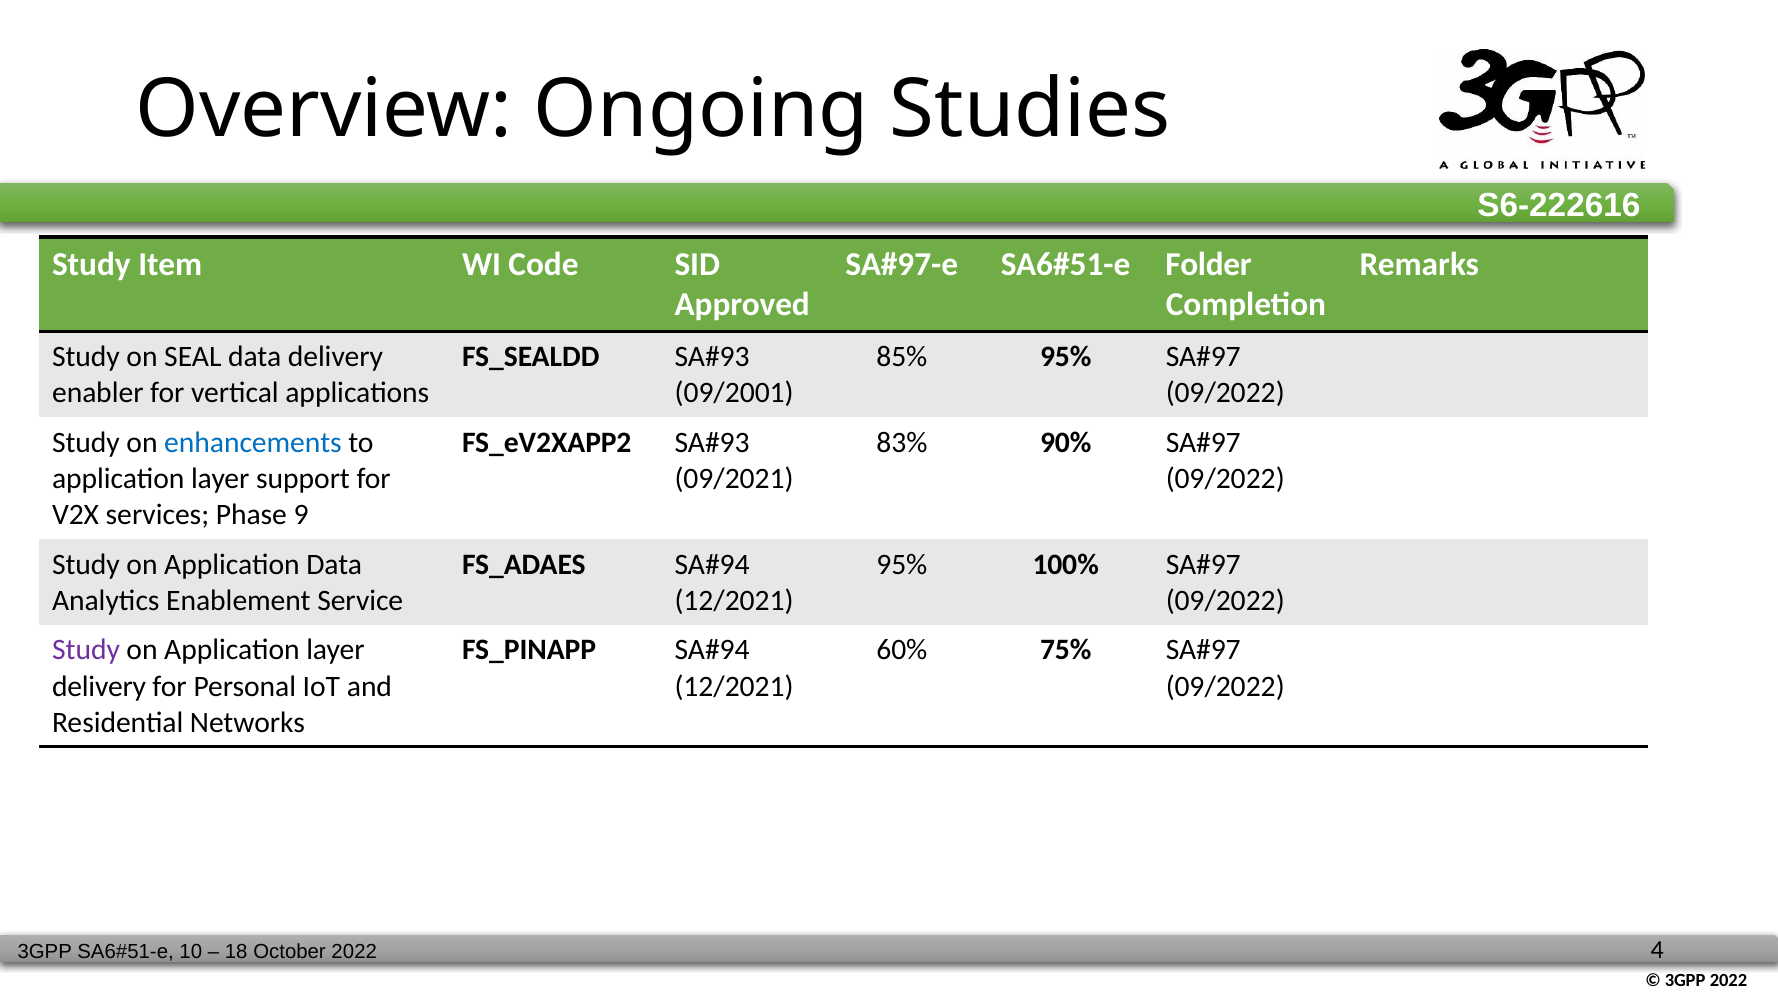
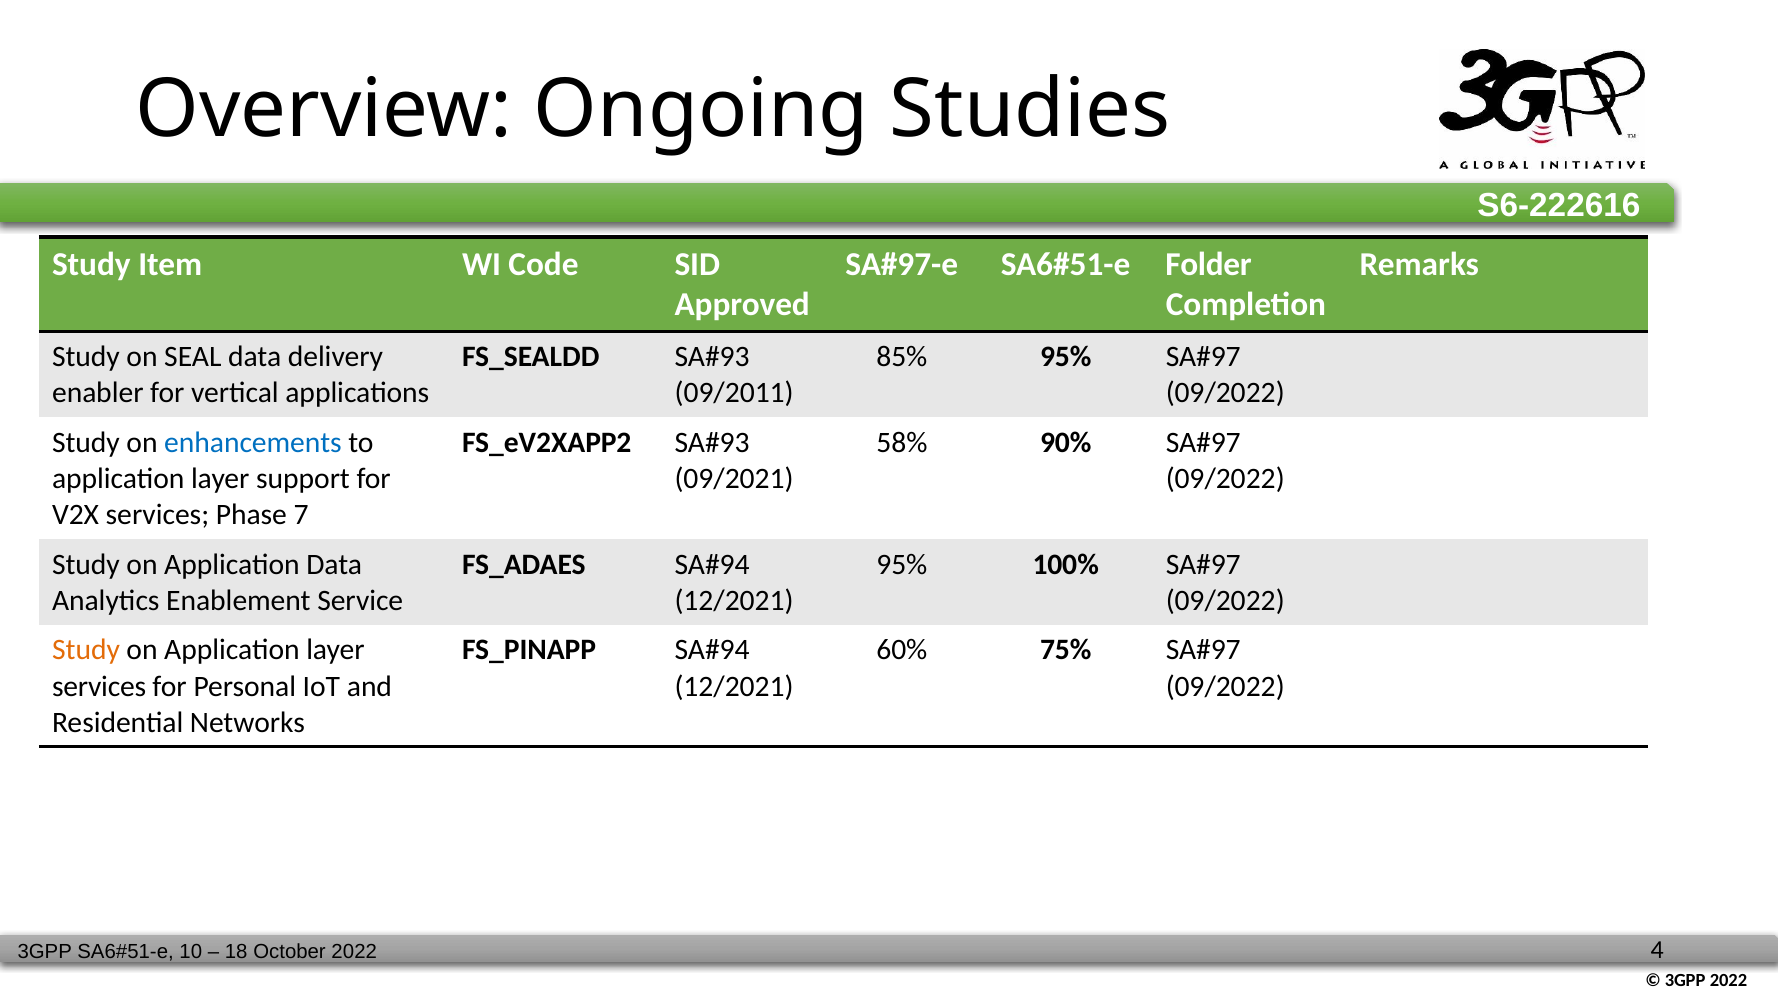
09/2001: 09/2001 -> 09/2011
83%: 83% -> 58%
9: 9 -> 7
Study at (86, 650) colour: purple -> orange
delivery at (99, 686): delivery -> services
